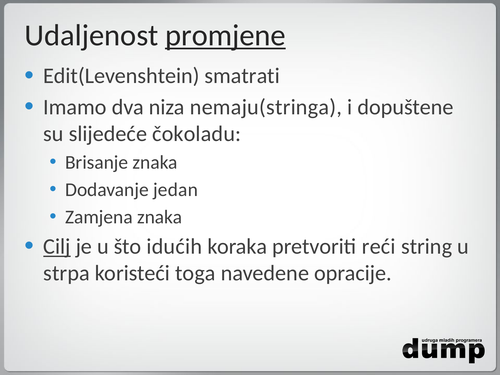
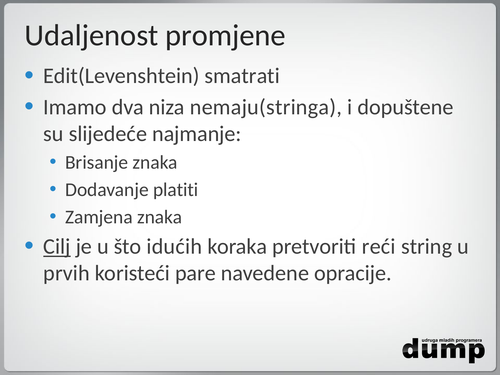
promjene underline: present -> none
čokoladu: čokoladu -> najmanje
jedan: jedan -> platiti
strpa: strpa -> prvih
toga: toga -> pare
